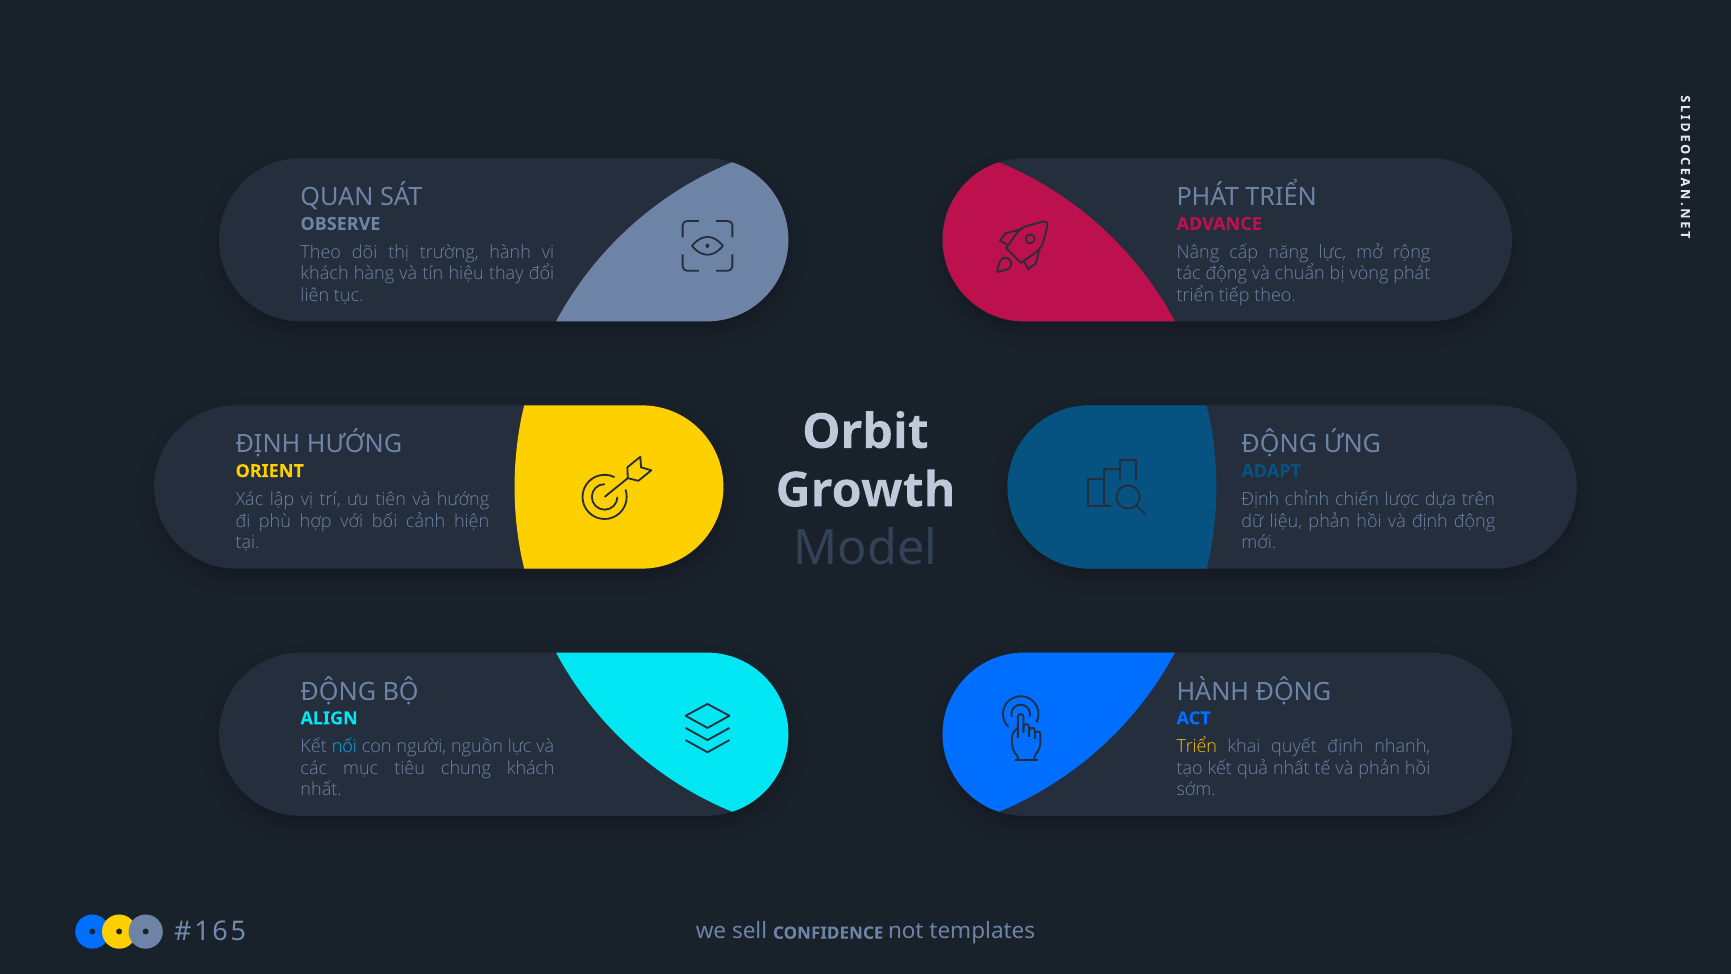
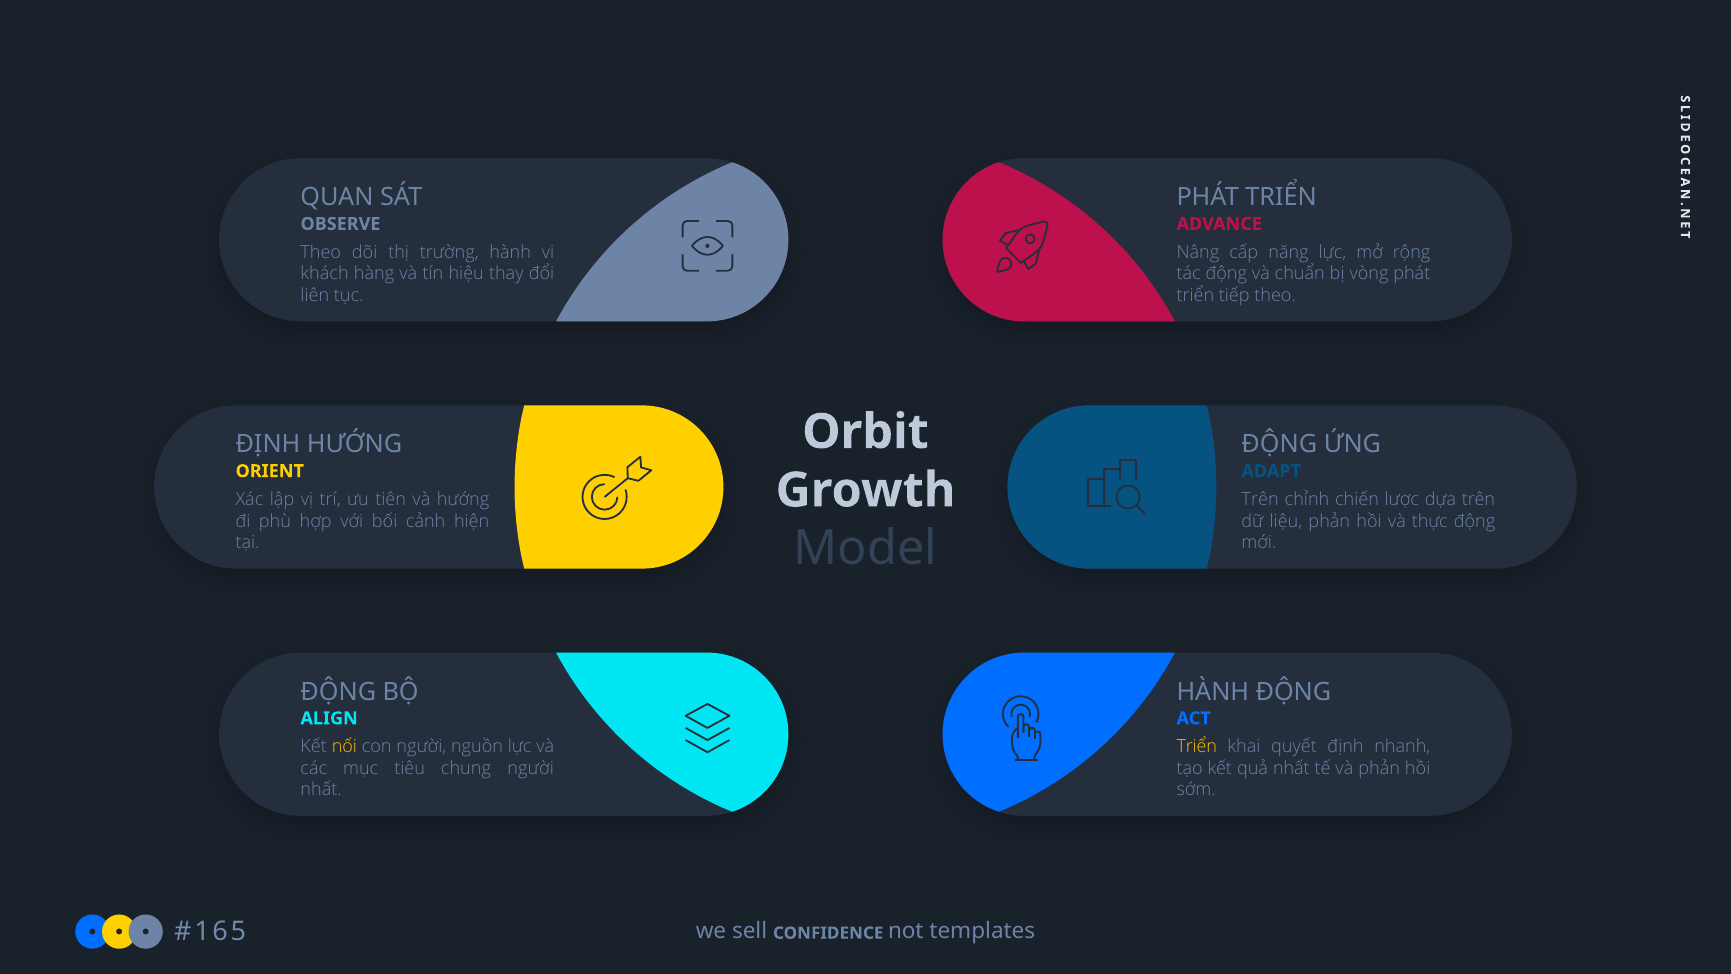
Định at (1260, 499): Định -> Trên
và định: định -> thực
nối colour: light blue -> yellow
chung khách: khách -> người
